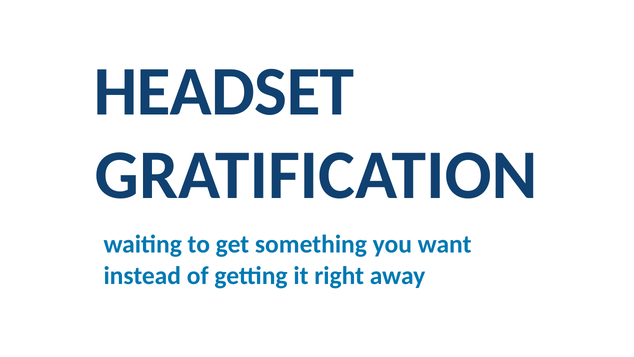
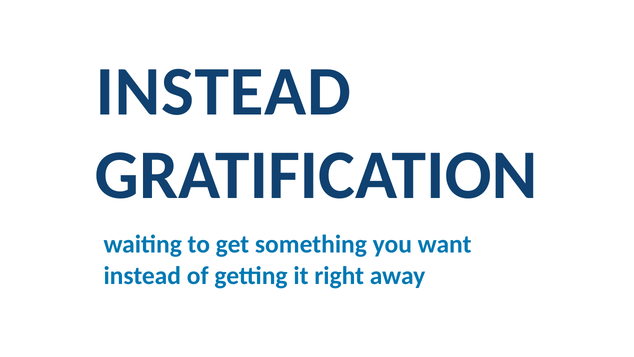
HEADSET at (224, 92): HEADSET -> INSTEAD
